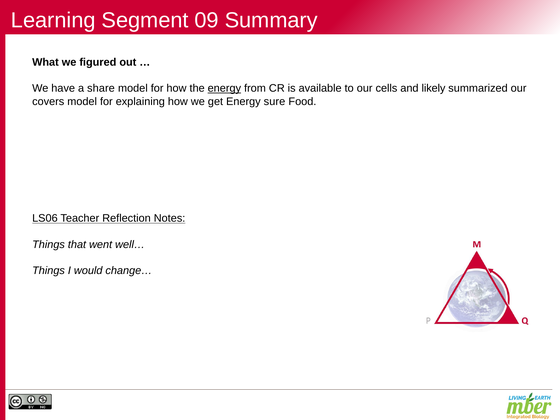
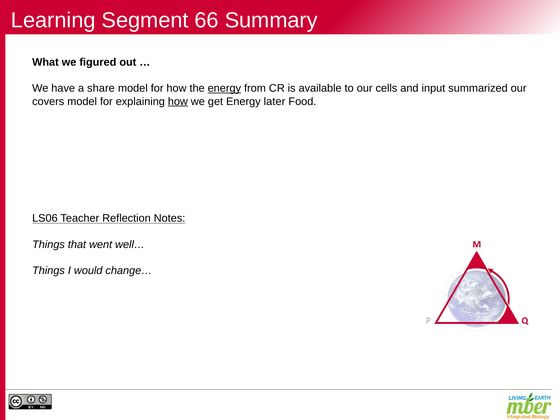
09: 09 -> 66
likely: likely -> input
how at (178, 101) underline: none -> present
sure: sure -> later
